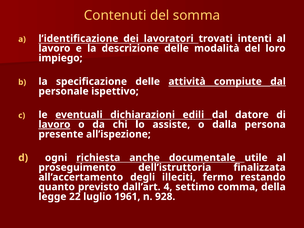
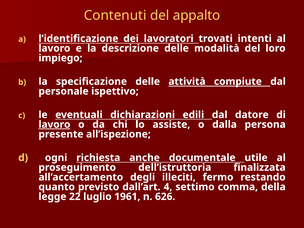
somma: somma -> appalto
dal at (278, 82) underline: present -> none
928: 928 -> 626
